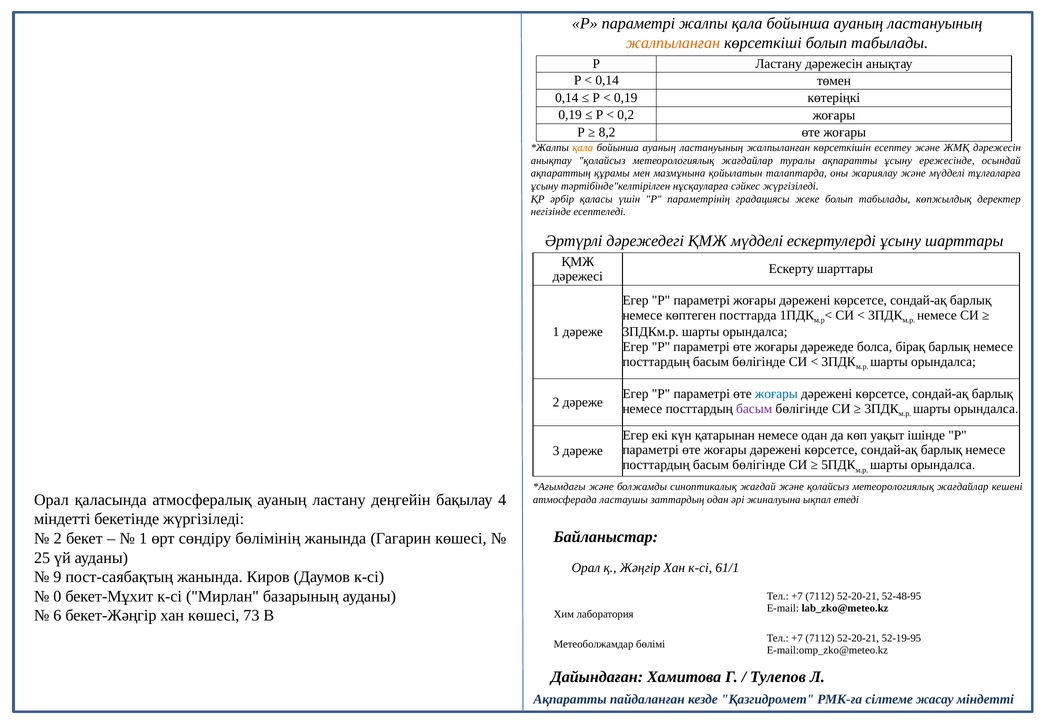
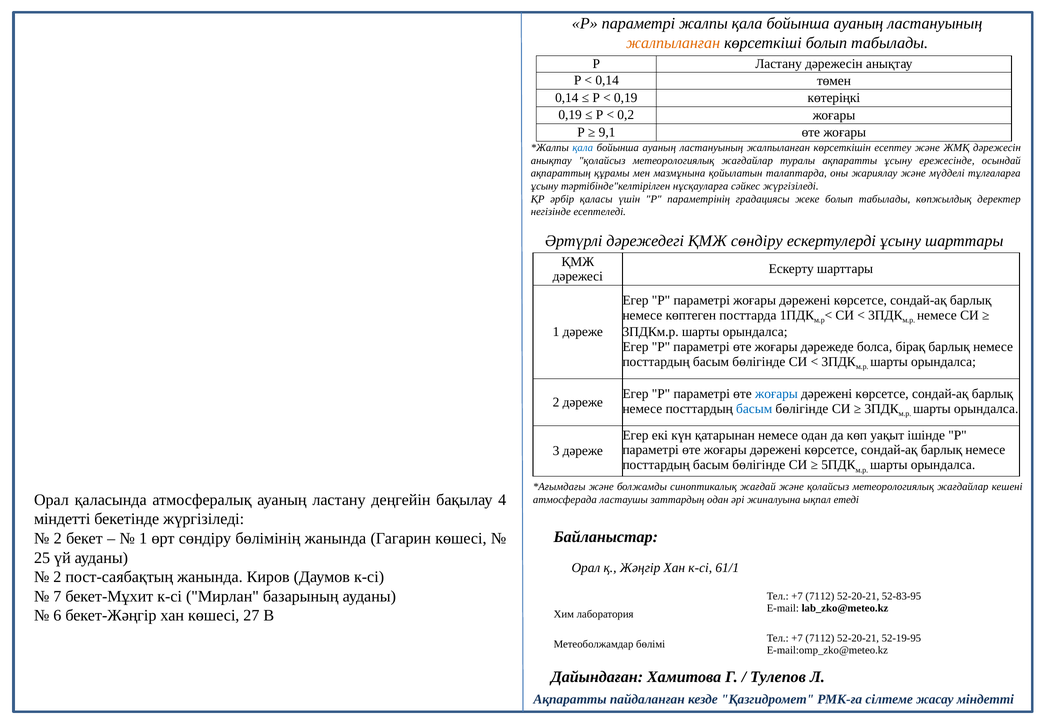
8,2: 8,2 -> 9,1
қала at (583, 148) colour: orange -> blue
ҚМЖ мүдделі: мүдделі -> сөндіру
басым at (754, 409) colour: purple -> blue
9 at (57, 577): 9 -> 2
0: 0 -> 7
52-48-95: 52-48-95 -> 52-83-95
73: 73 -> 27
